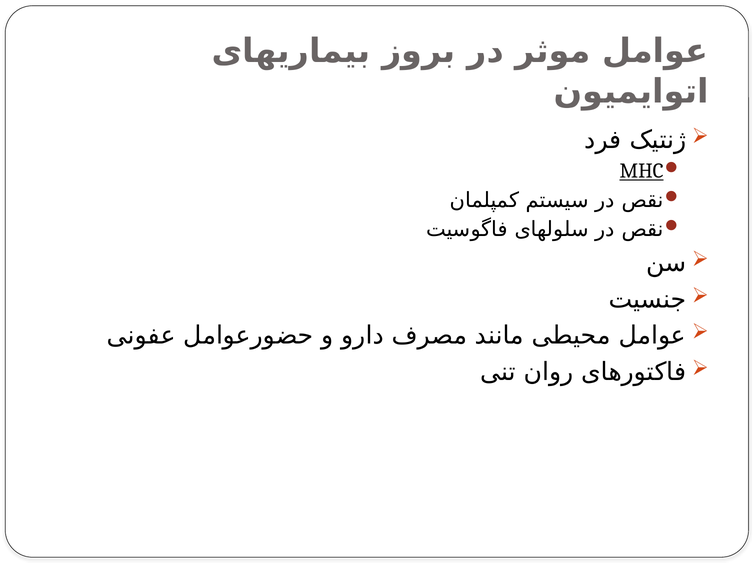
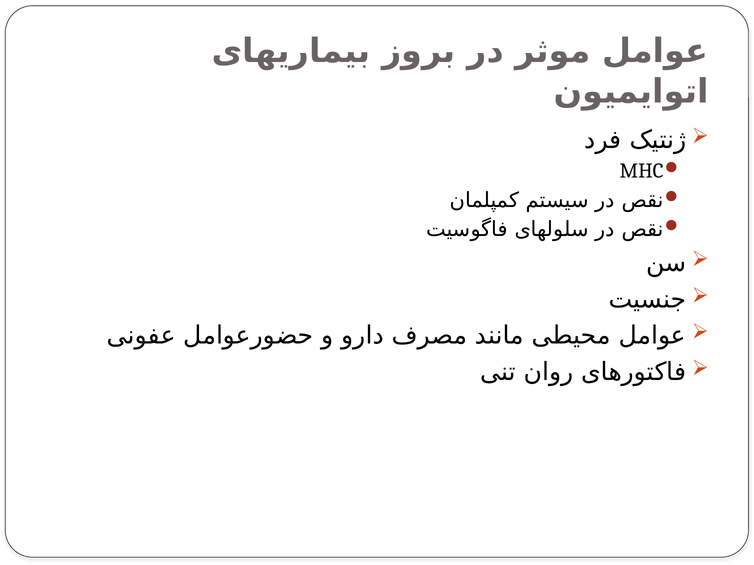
MHC underline: present -> none
